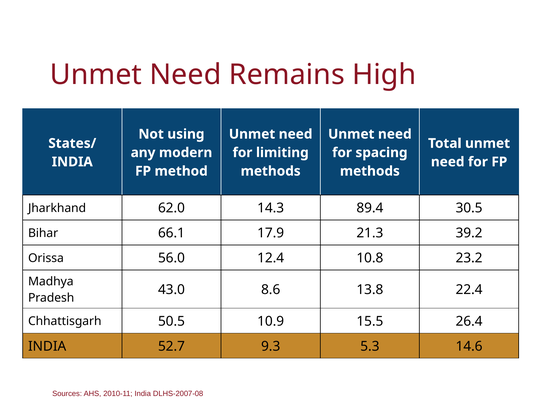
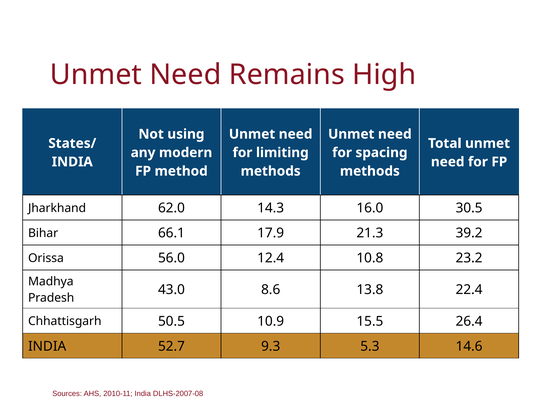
89.4: 89.4 -> 16.0
